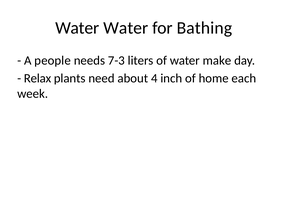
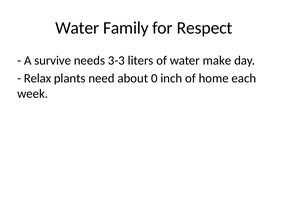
Water Water: Water -> Family
Bathing: Bathing -> Respect
people: people -> survive
7-3: 7-3 -> 3-3
4: 4 -> 0
